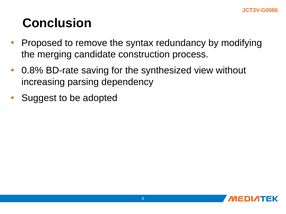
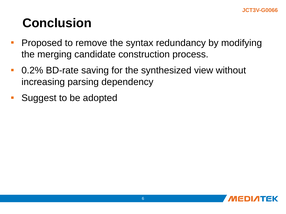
0.8%: 0.8% -> 0.2%
